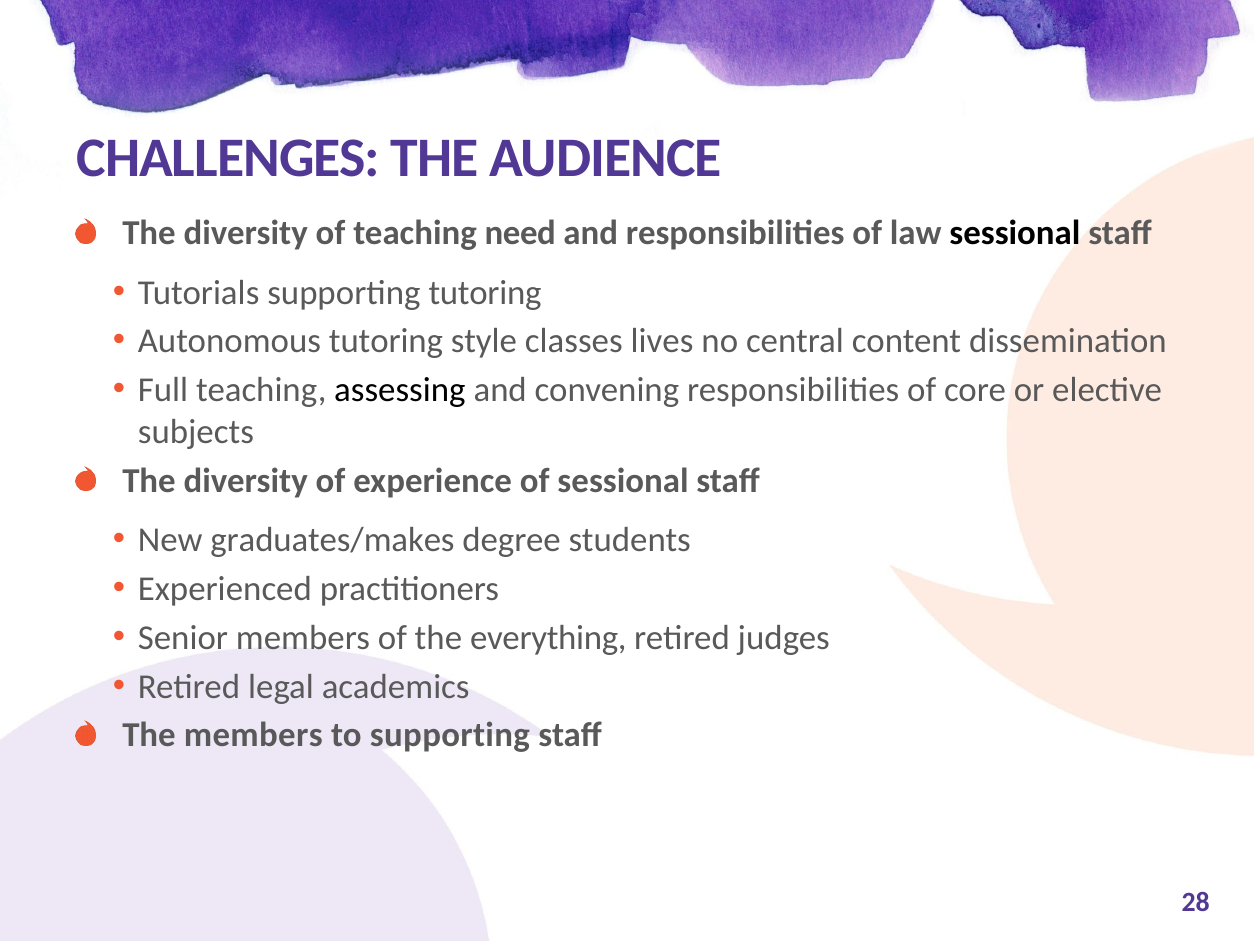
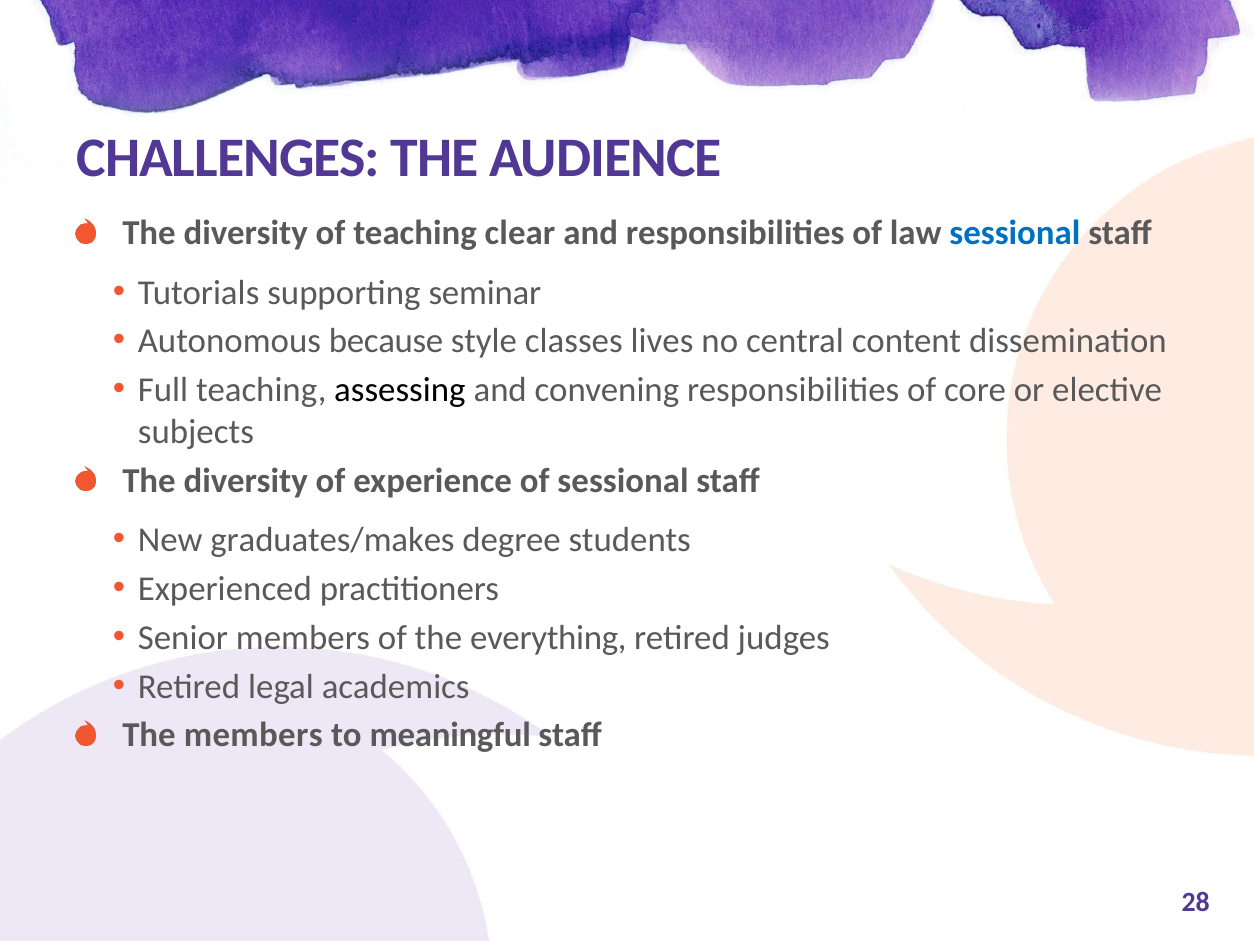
need: need -> clear
sessional at (1015, 233) colour: black -> blue
supporting tutoring: tutoring -> seminar
Autonomous tutoring: tutoring -> because
to supporting: supporting -> meaningful
